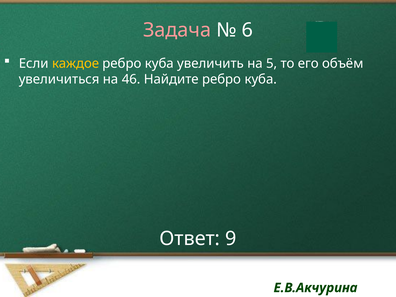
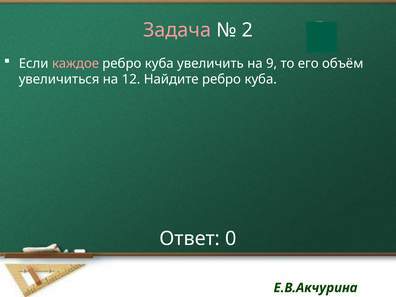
6: 6 -> 2
каждое colour: yellow -> pink
5: 5 -> 9
46: 46 -> 12
9: 9 -> 0
